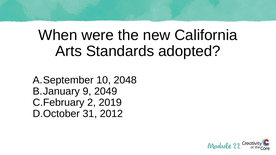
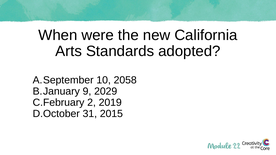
2048: 2048 -> 2058
2049: 2049 -> 2029
2012: 2012 -> 2015
